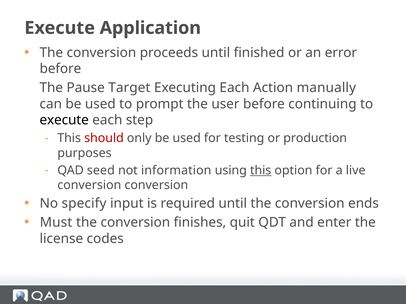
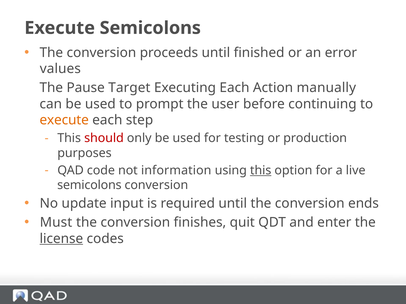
Execute Application: Application -> Semicolons
before at (60, 69): before -> values
execute at (64, 120) colour: black -> orange
seed: seed -> code
conversion at (89, 185): conversion -> semicolons
specify: specify -> update
license underline: none -> present
